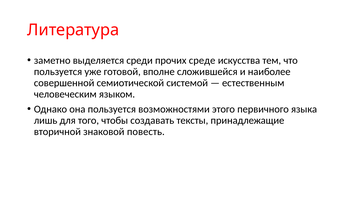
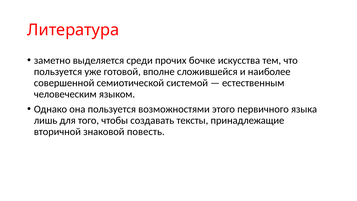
среде: среде -> бочке
